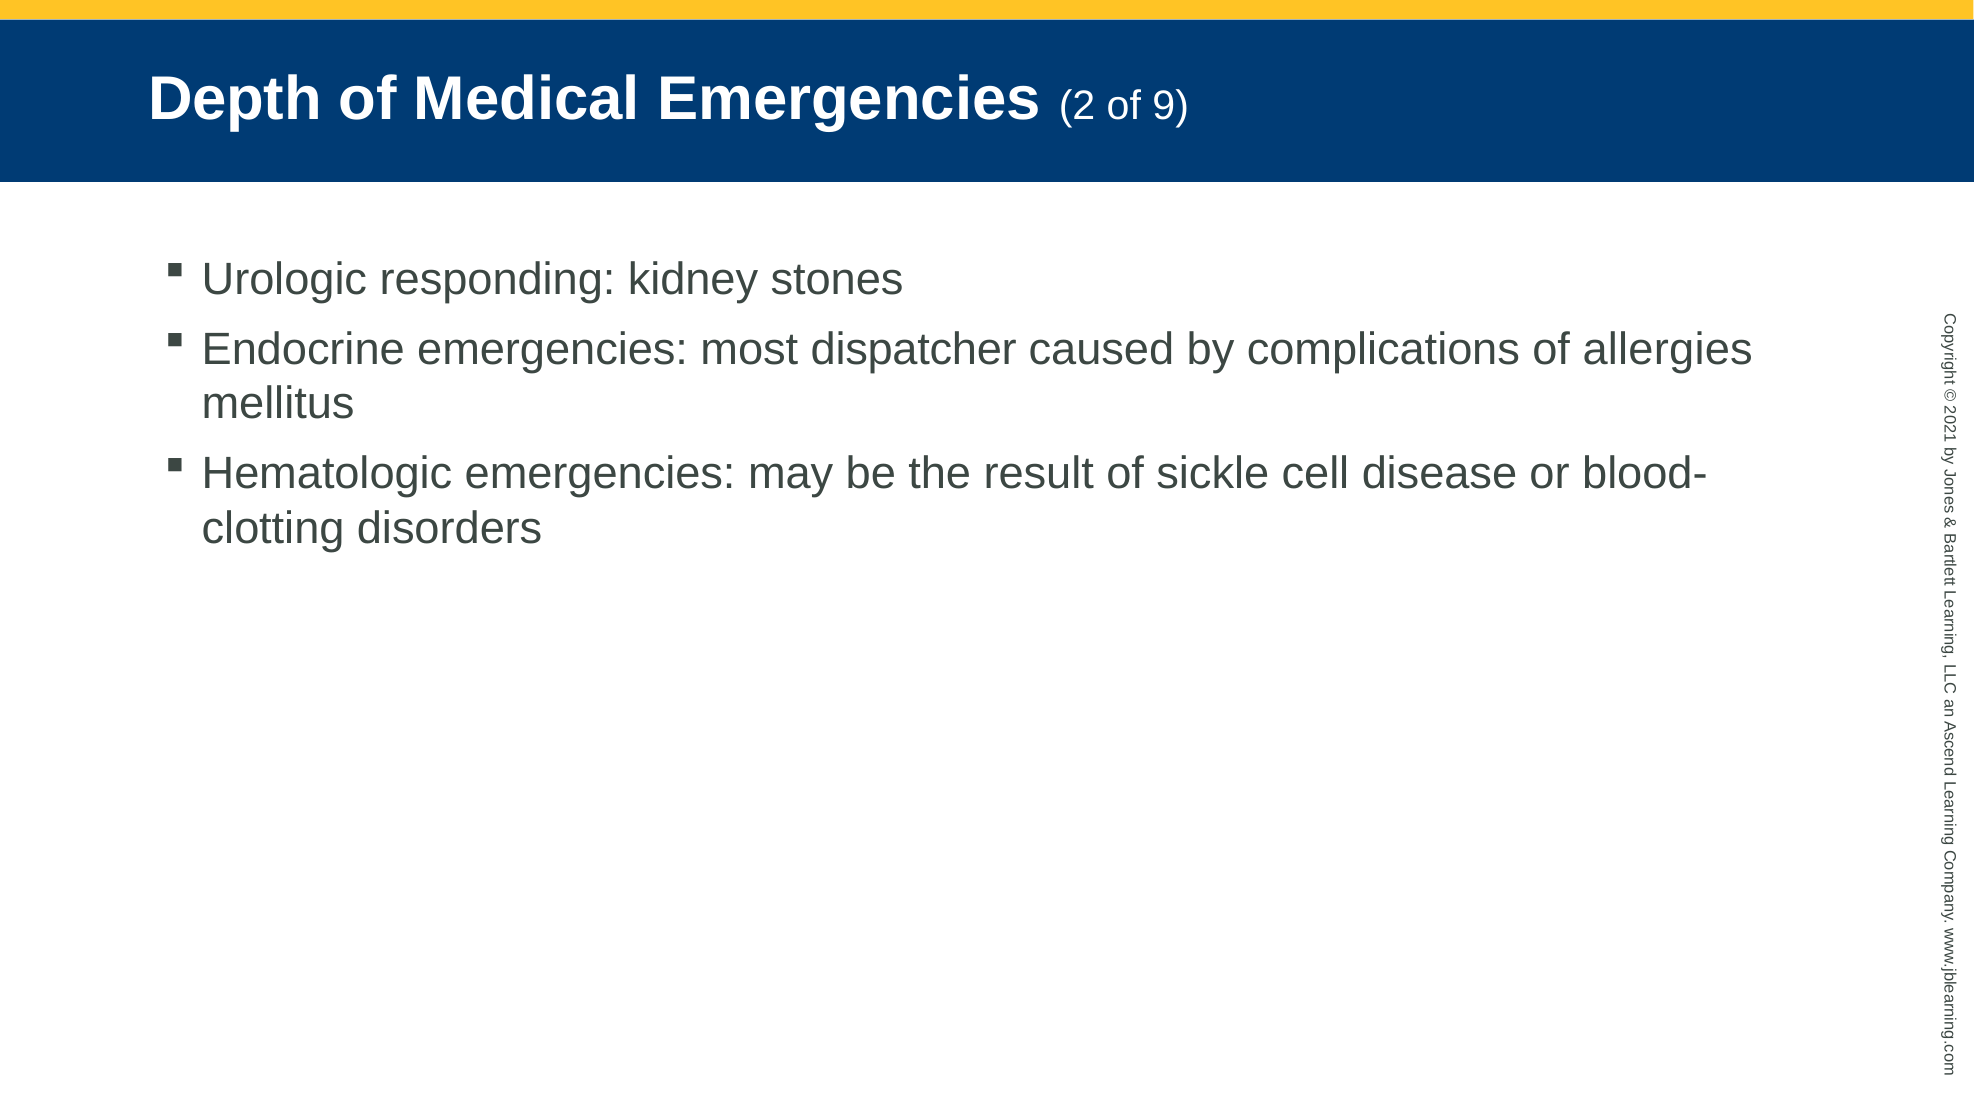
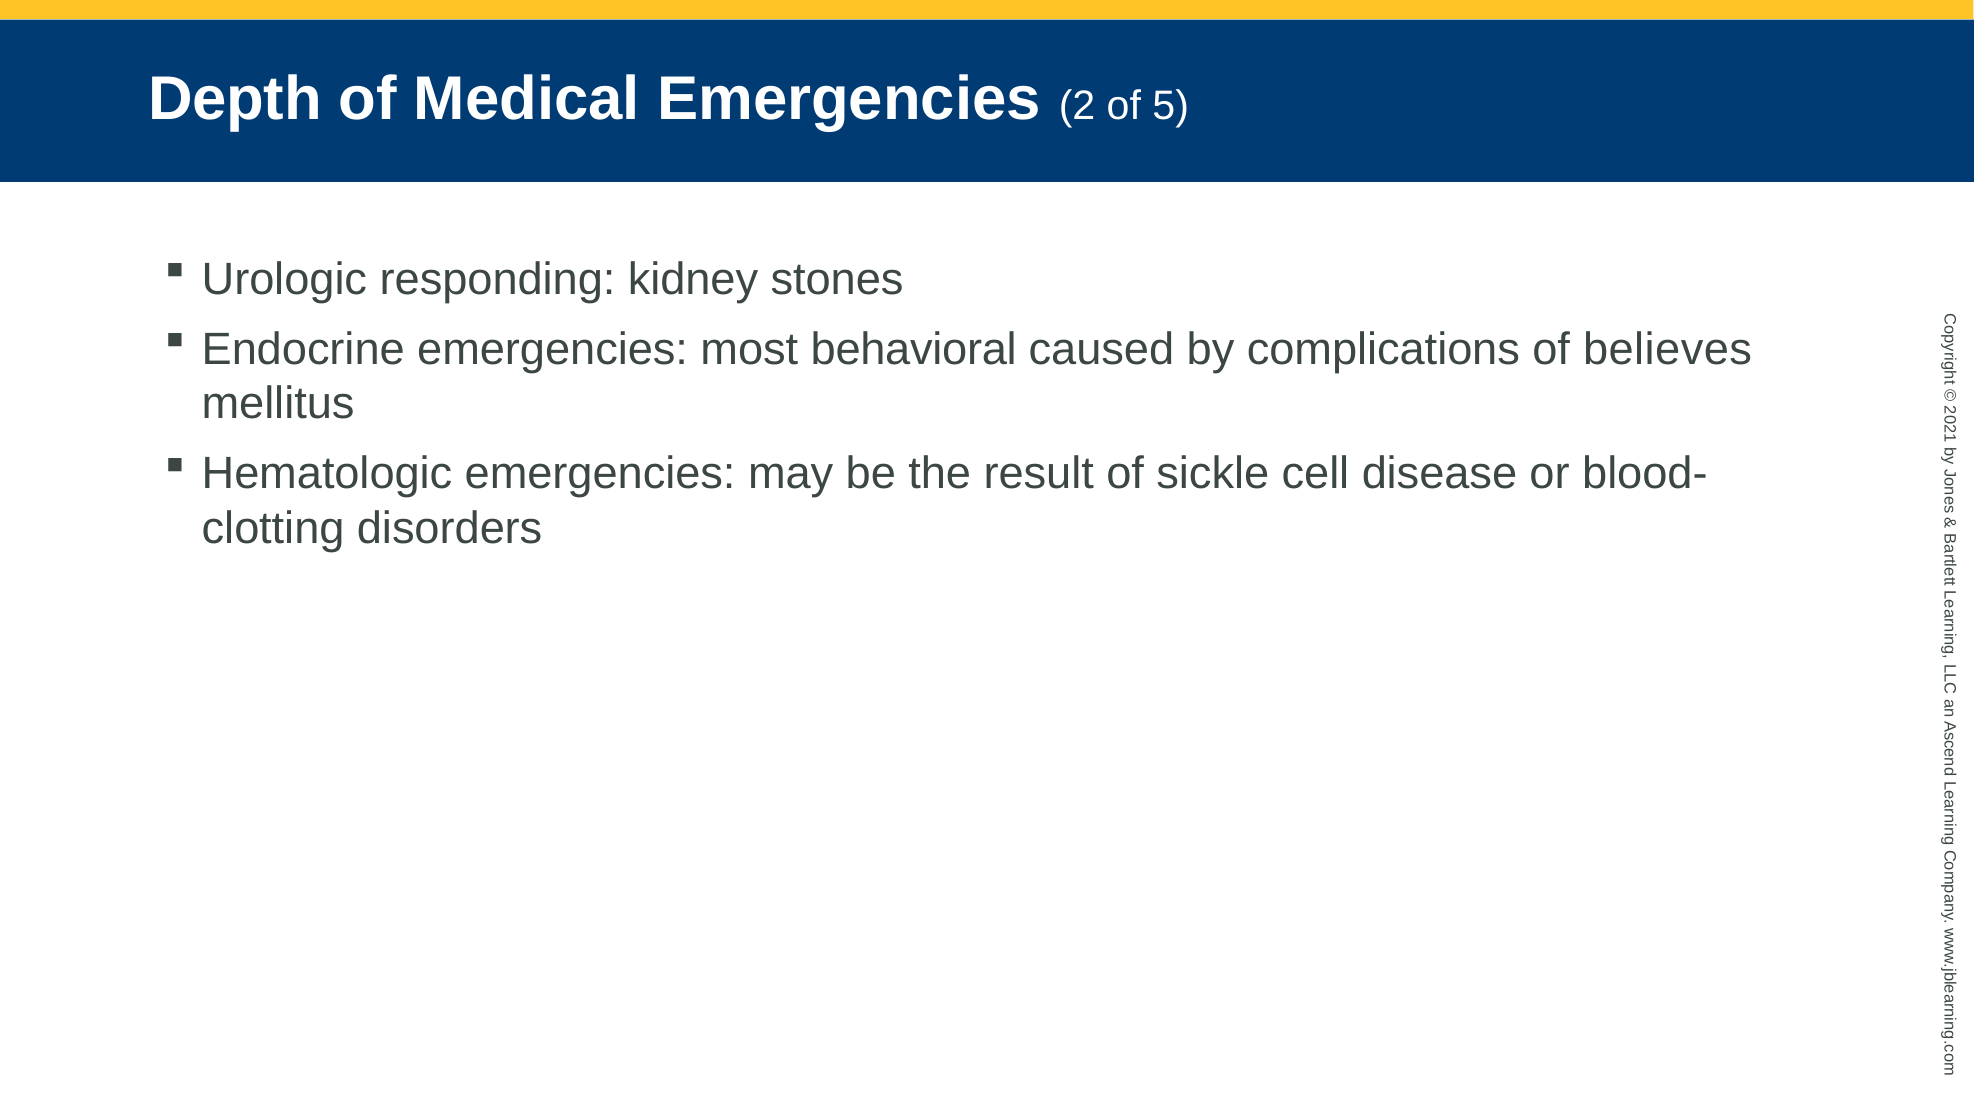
9: 9 -> 5
dispatcher: dispatcher -> behavioral
allergies: allergies -> believes
